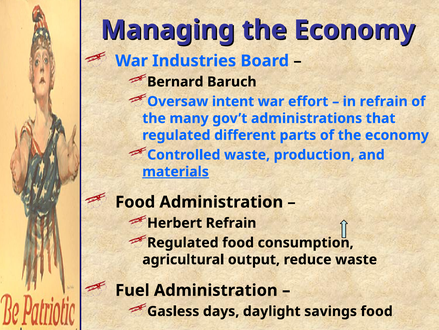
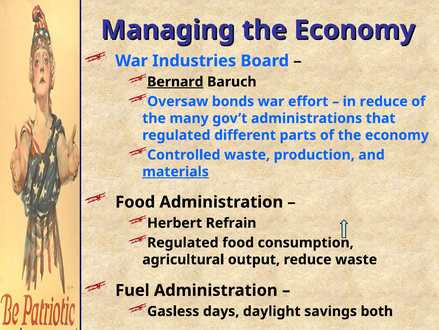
Bernard underline: none -> present
intent: intent -> bonds
in refrain: refrain -> reduce
savings food: food -> both
